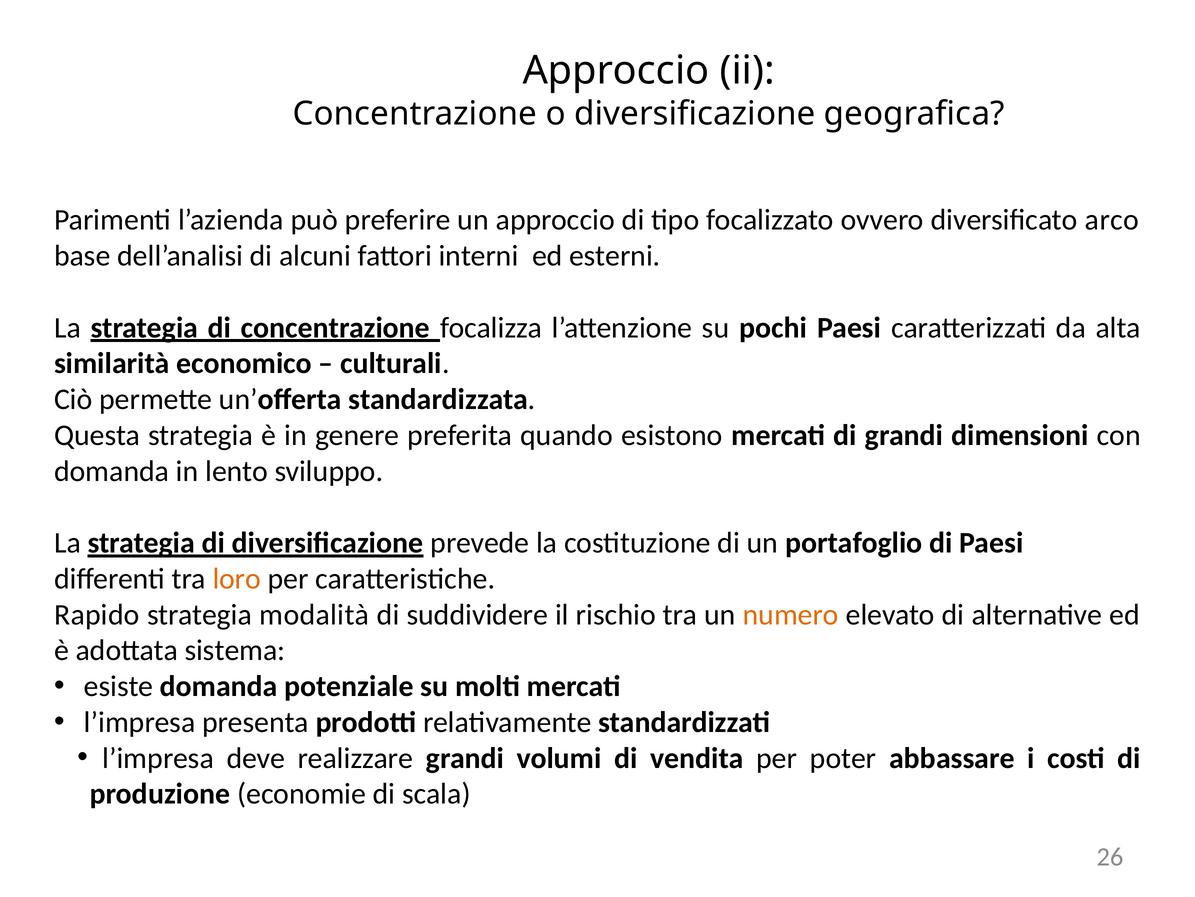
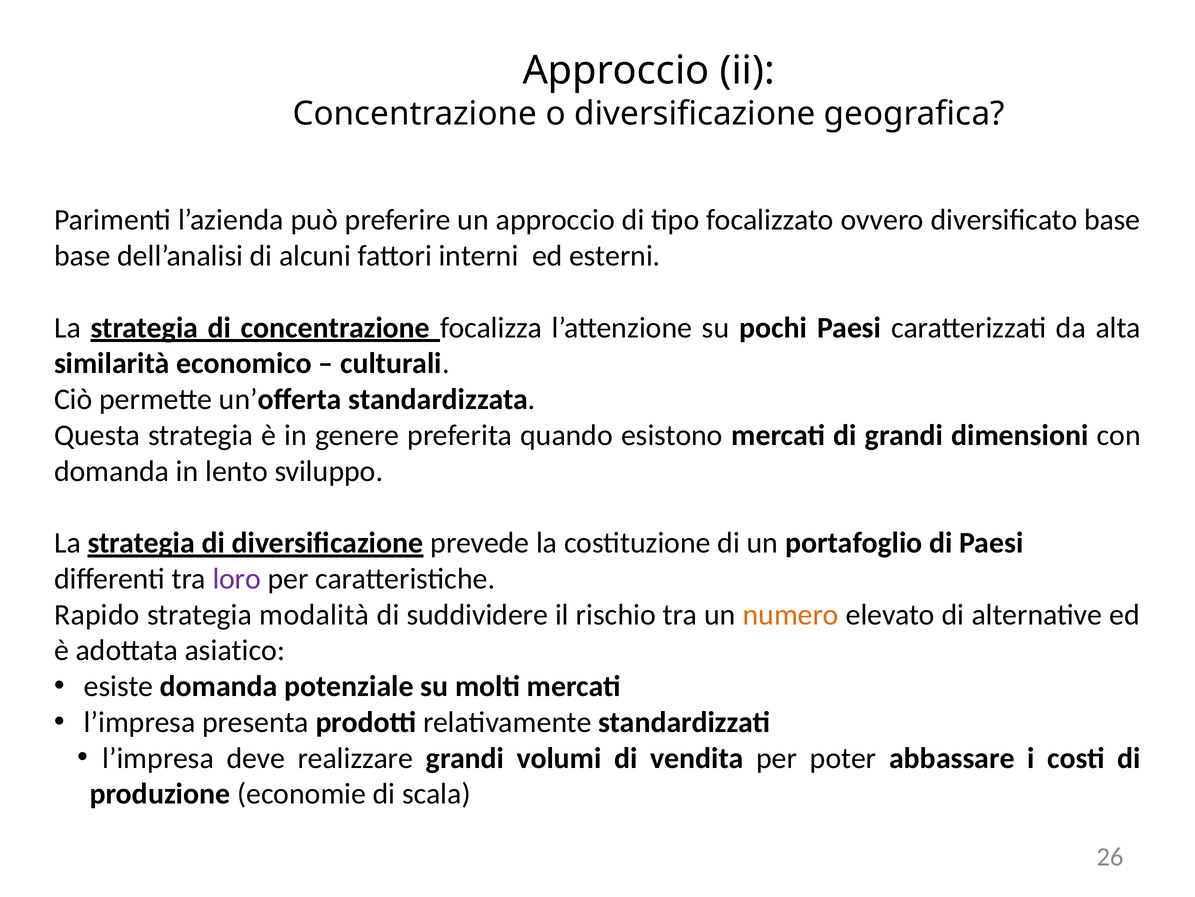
diversificato arco: arco -> base
loro colour: orange -> purple
sistema: sistema -> asiatico
